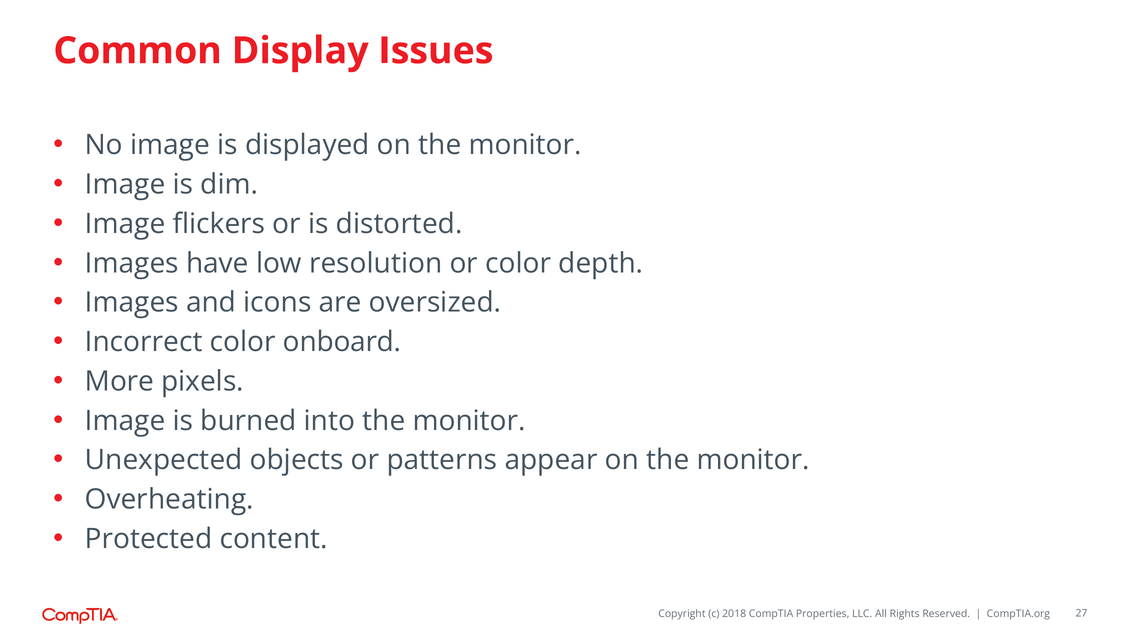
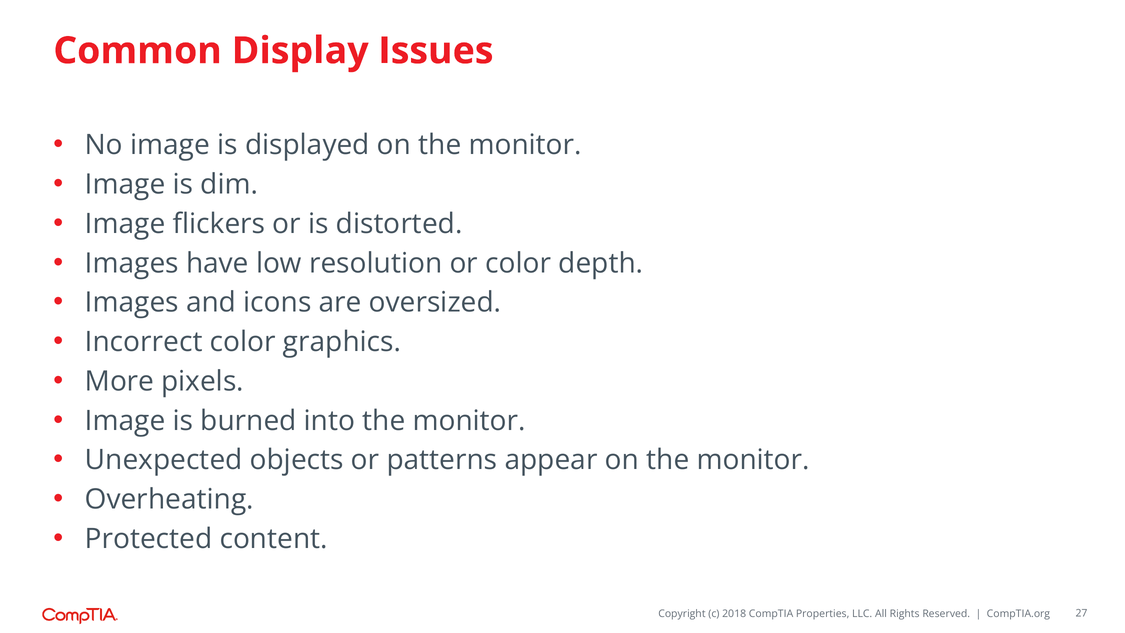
onboard: onboard -> graphics
